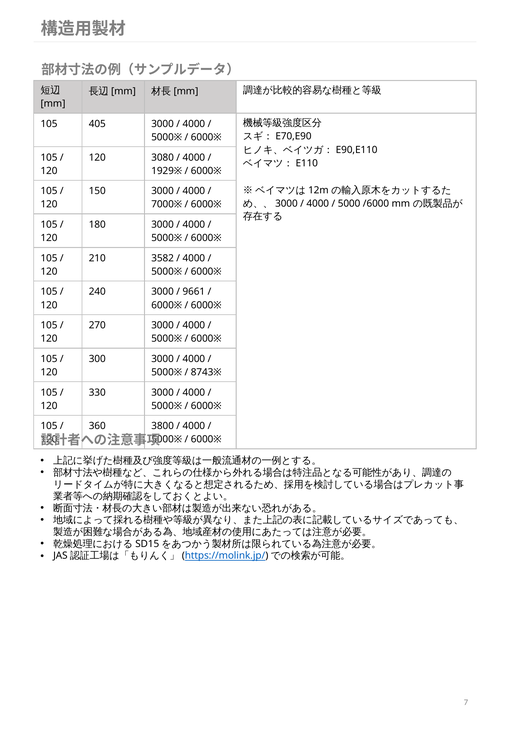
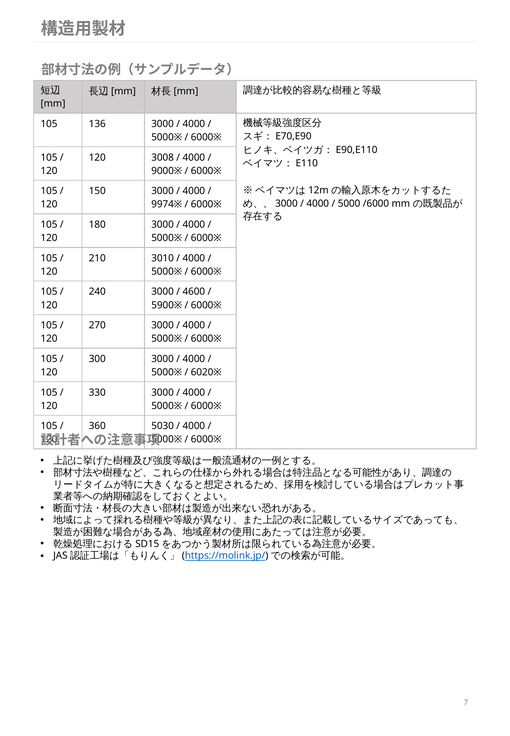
405: 405 -> 136
3080: 3080 -> 3008
1929※: 1929※ -> 9000※
7000※: 7000※ -> 9974※
3582: 3582 -> 3010
9661: 9661 -> 4600
6000※ at (167, 305): 6000※ -> 5900※
8743※: 8743※ -> 6020※
3800: 3800 -> 5030
